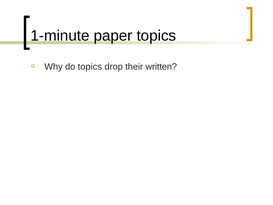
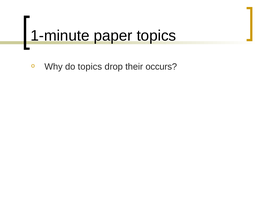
written: written -> occurs
